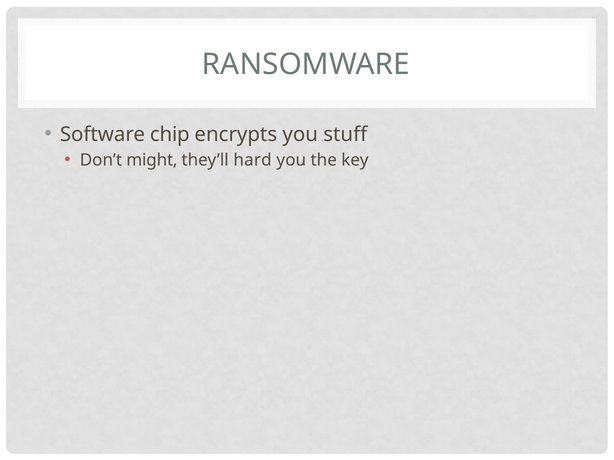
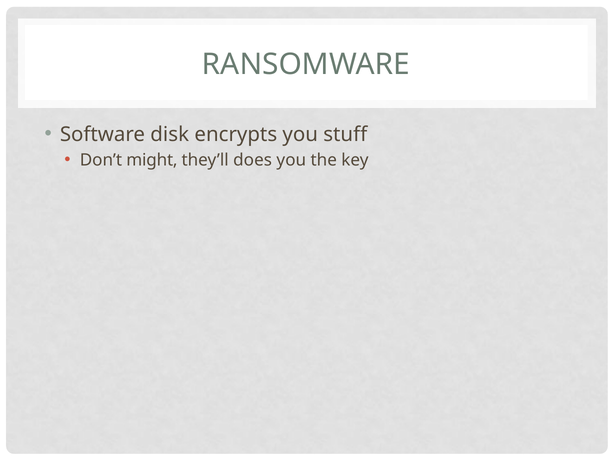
chip: chip -> disk
hard: hard -> does
